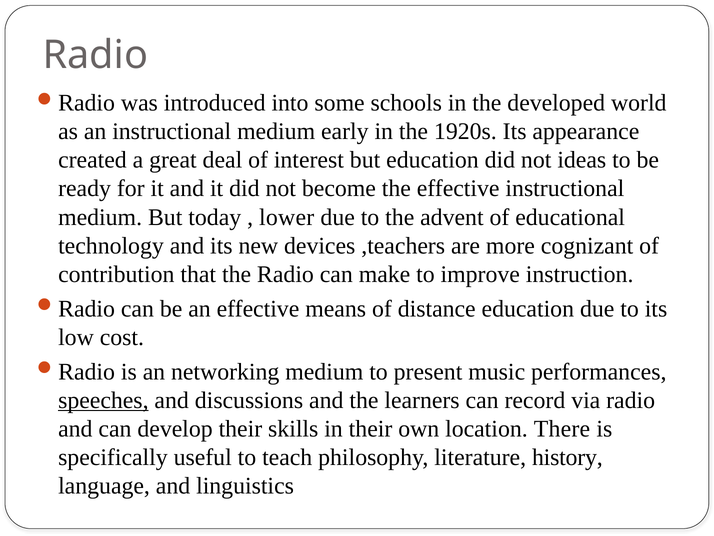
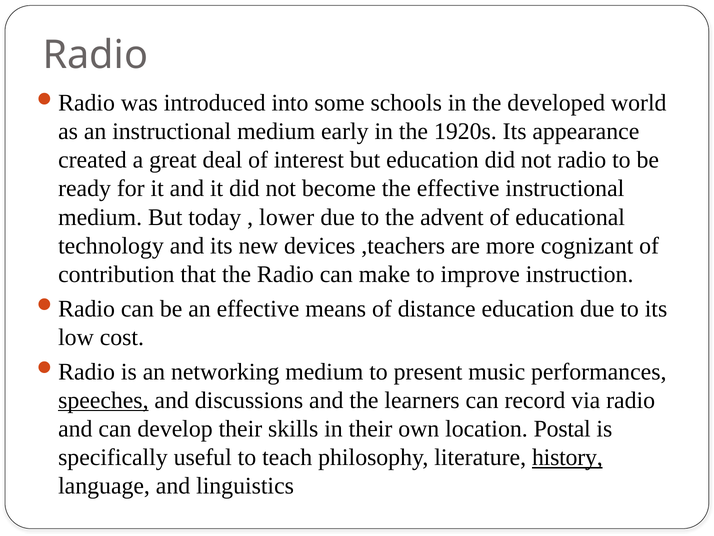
not ideas: ideas -> radio
There: There -> Postal
history underline: none -> present
